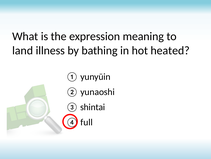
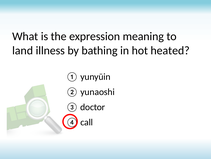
shintai: shintai -> doctor
full: full -> call
